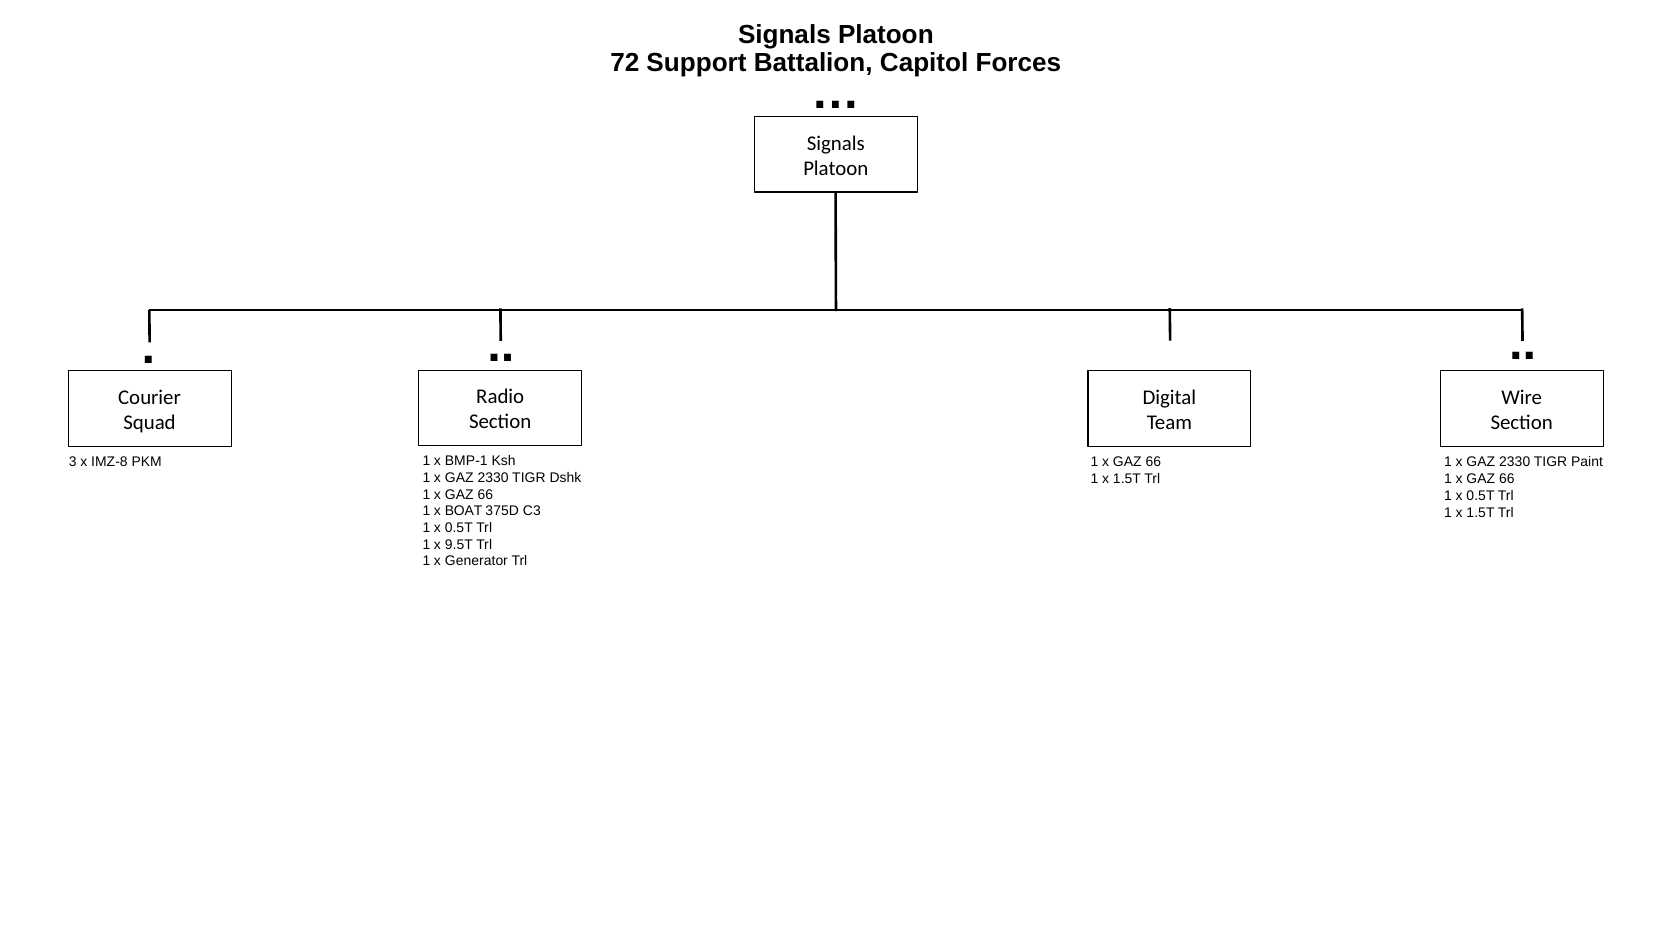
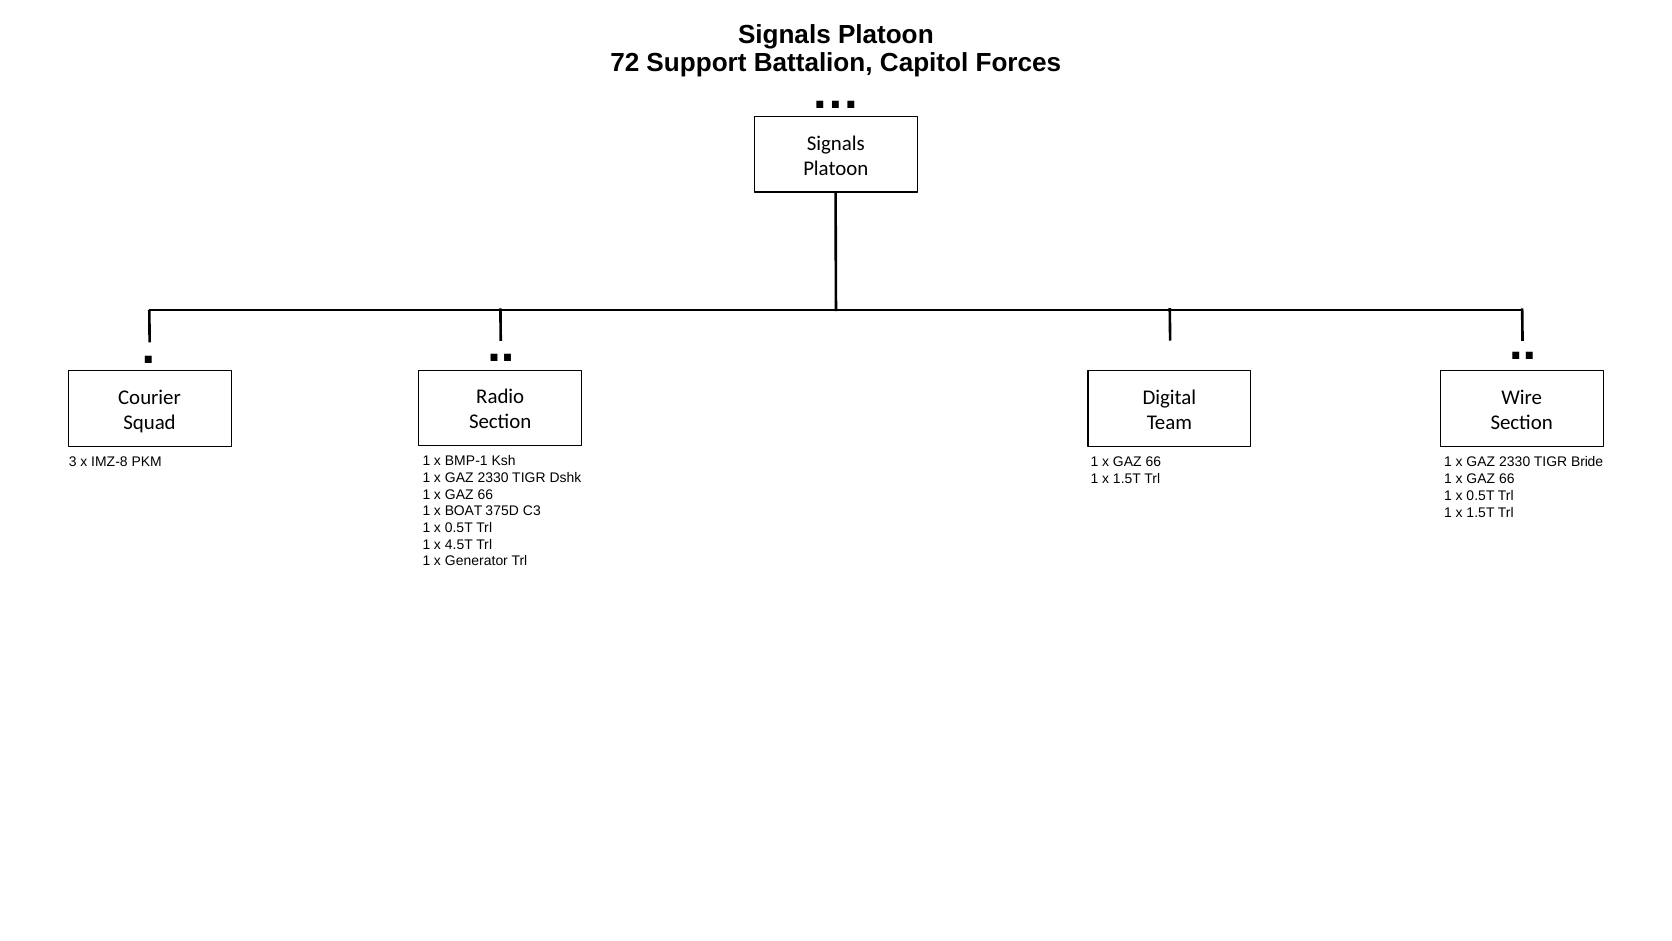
Paint: Paint -> Bride
9.5T: 9.5T -> 4.5T
